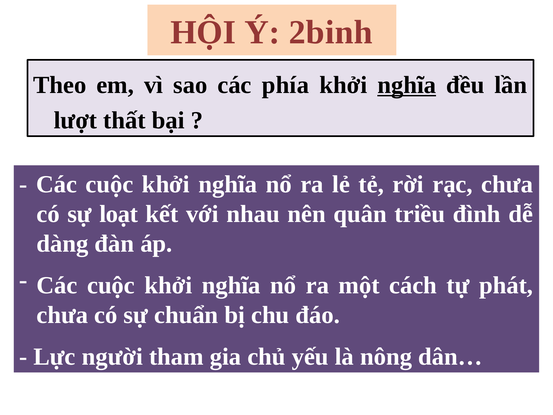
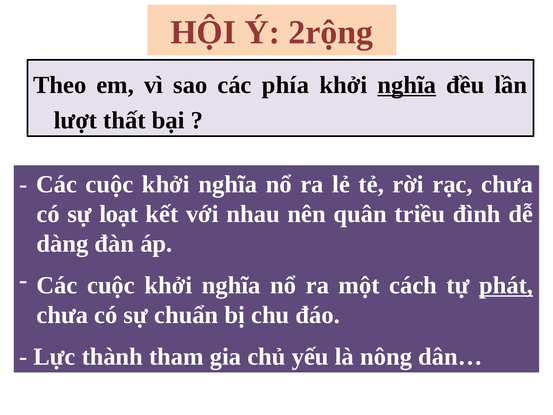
2binh: 2binh -> 2rộng
phát underline: none -> present
người: người -> thành
